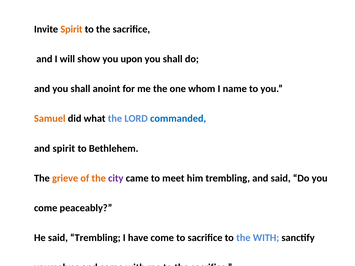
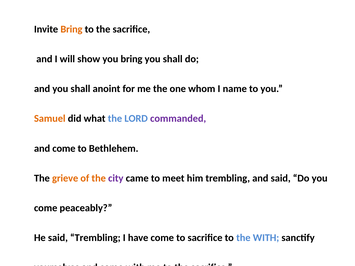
Invite Spirit: Spirit -> Bring
you upon: upon -> bring
commanded colour: blue -> purple
spirit at (64, 149): spirit -> come
